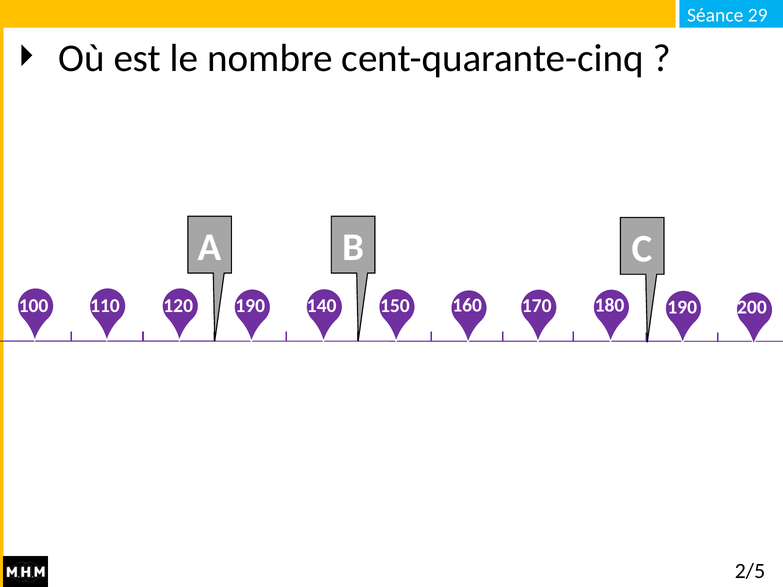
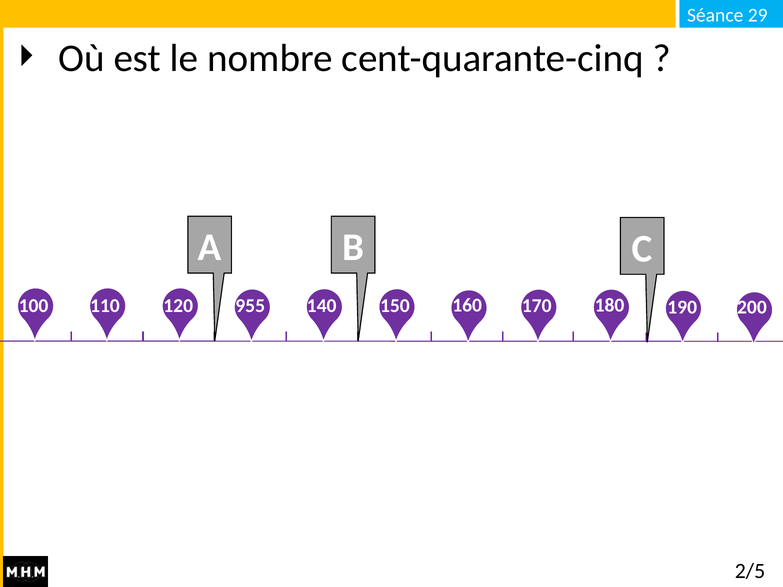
190 at (250, 306): 190 -> 955
